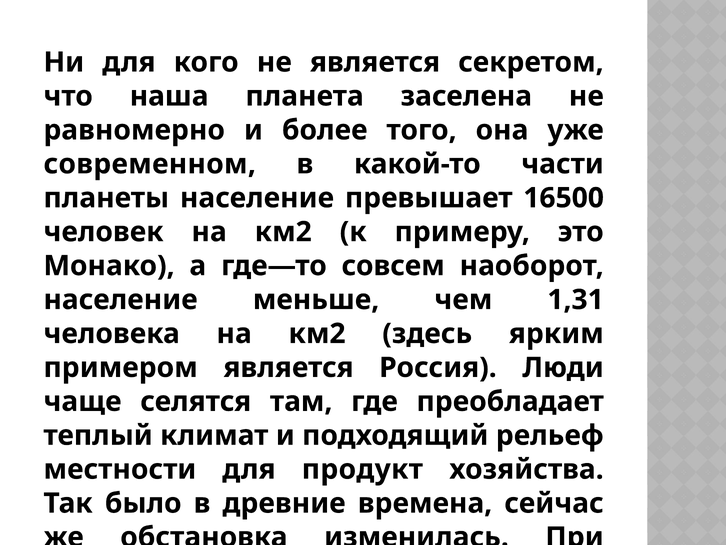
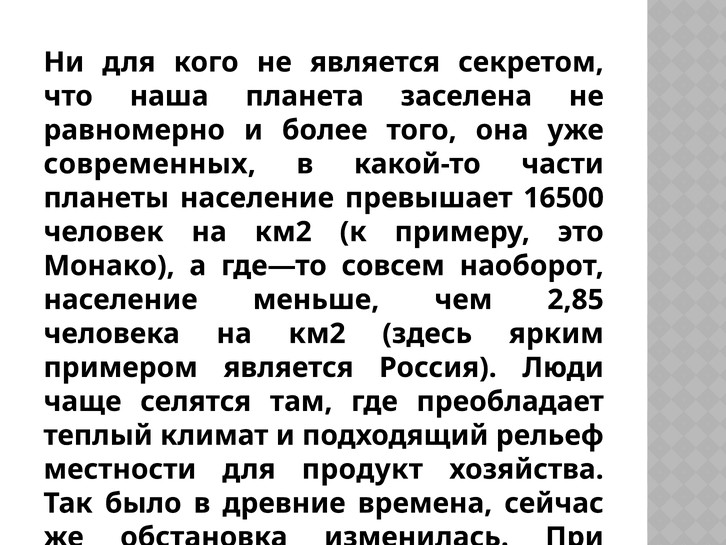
современном at (150, 164): современном -> современных
1,31: 1,31 -> 2,85
